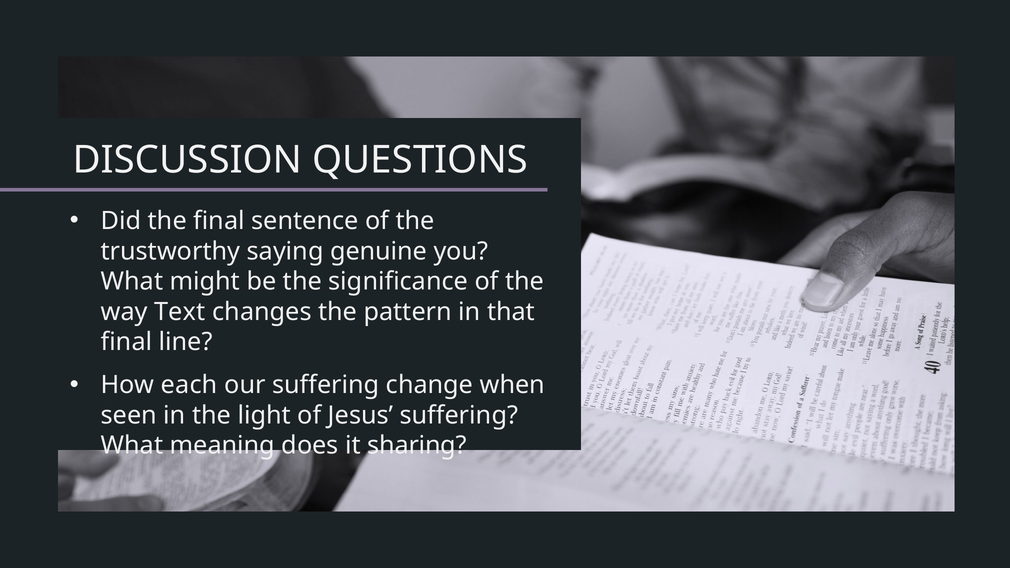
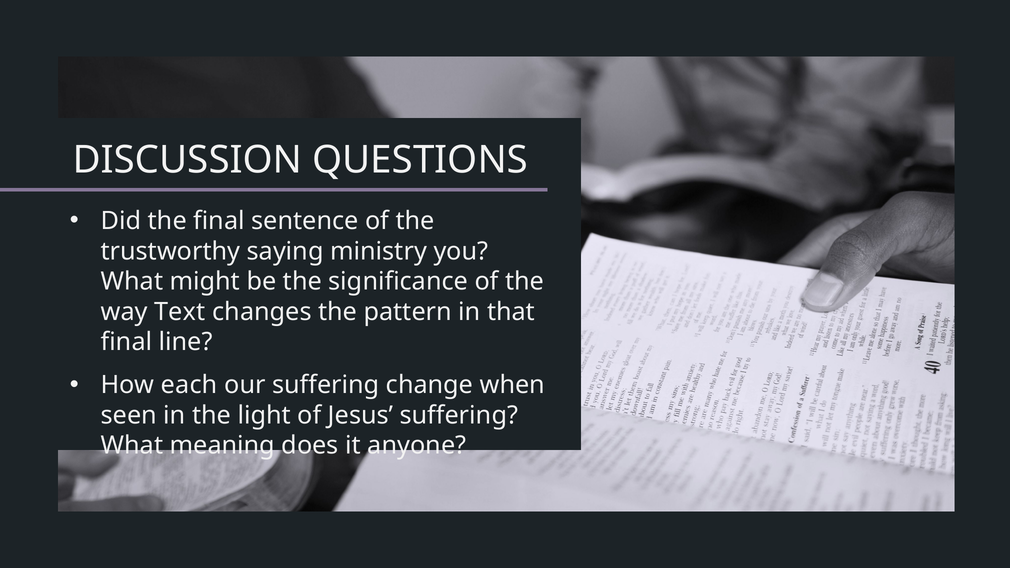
genuine: genuine -> ministry
sharing: sharing -> anyone
